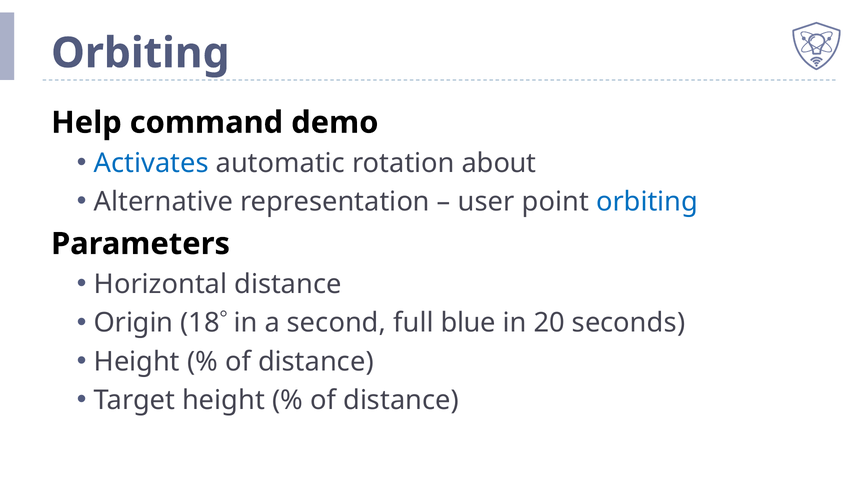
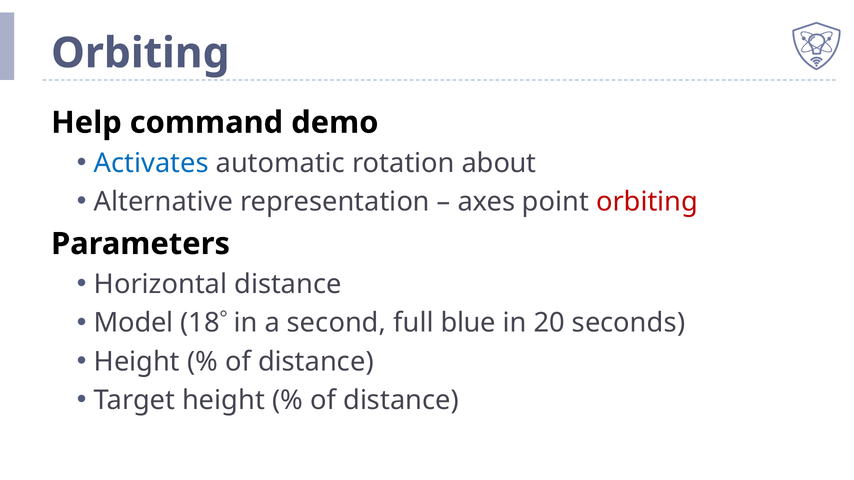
user: user -> axes
orbiting at (647, 202) colour: blue -> red
Origin: Origin -> Model
